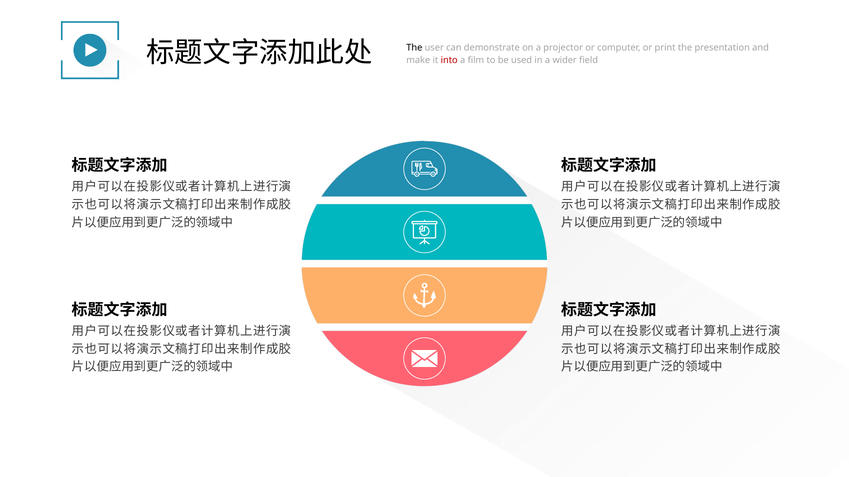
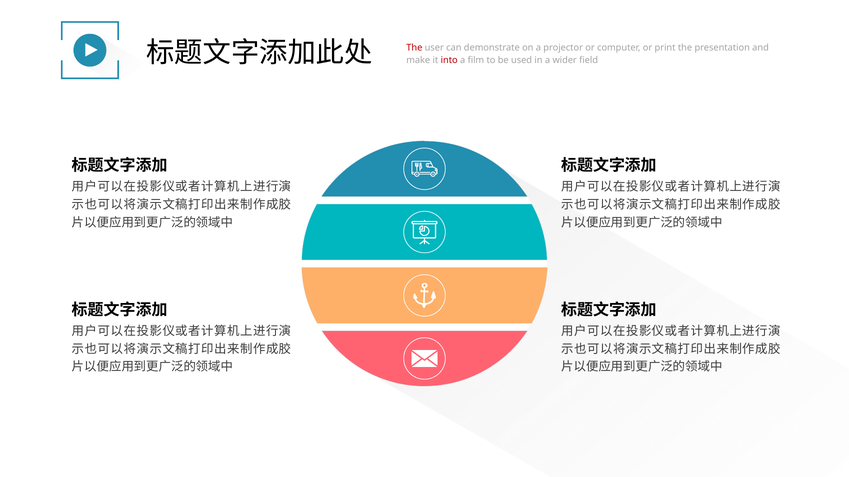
The at (414, 48) colour: black -> red
